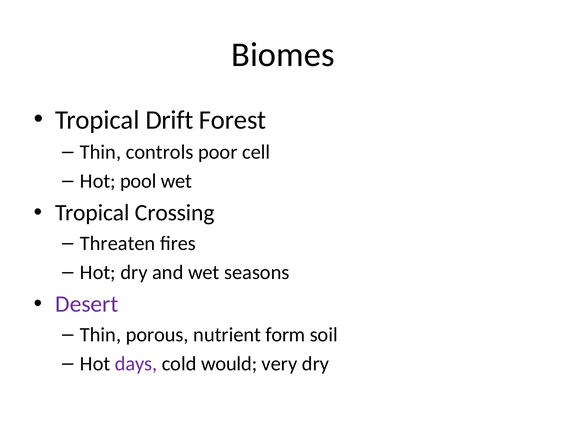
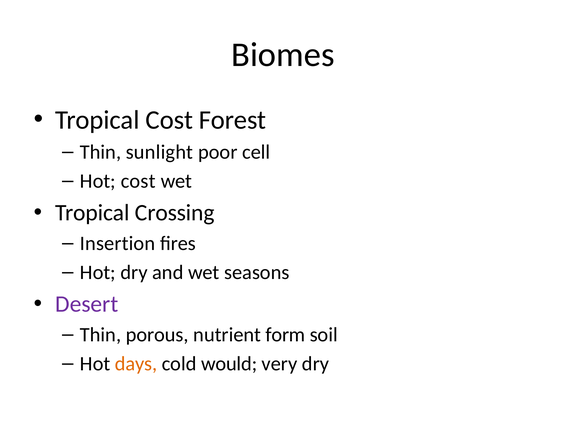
Tropical Drift: Drift -> Cost
controls: controls -> sunlight
Hot pool: pool -> cost
Threaten: Threaten -> Insertion
days colour: purple -> orange
